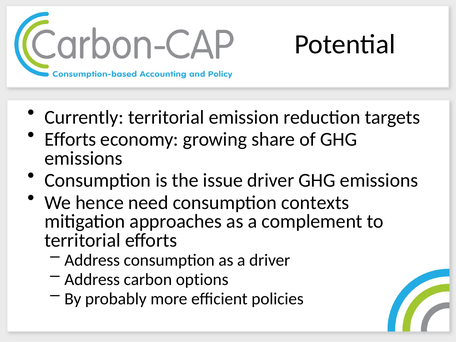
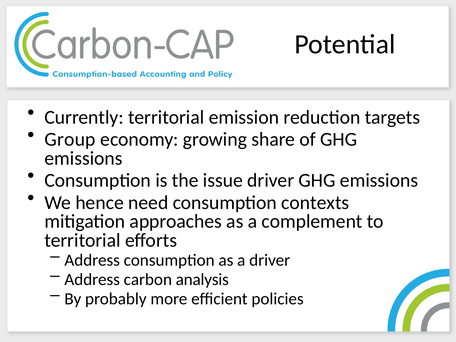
Efforts at (70, 140): Efforts -> Group
options: options -> analysis
